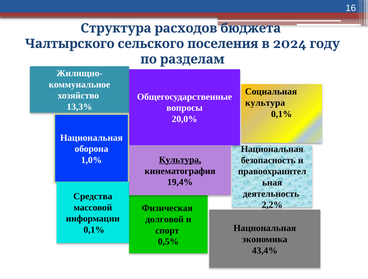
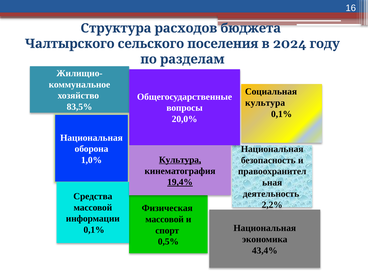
13,3%: 13,3% -> 83,5%
19,4% underline: none -> present
долговой at (165, 220): долговой -> массовой
